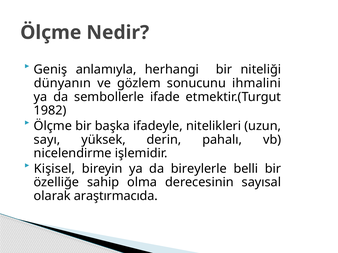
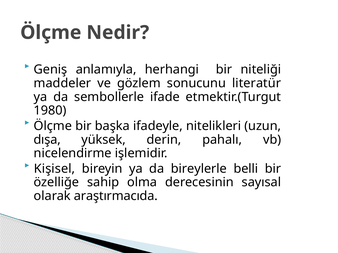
dünyanın: dünyanın -> maddeler
ihmalini: ihmalini -> literatür
1982: 1982 -> 1980
sayı: sayı -> dışa
